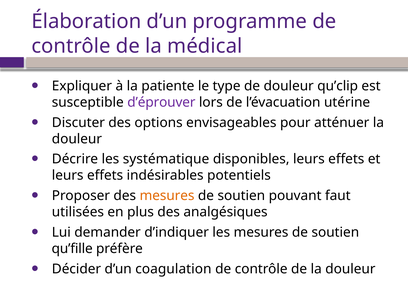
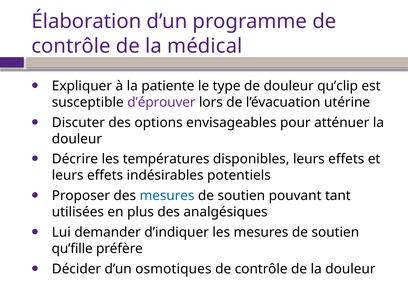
systématique: systématique -> températures
mesures at (167, 196) colour: orange -> blue
faut: faut -> tant
coagulation: coagulation -> osmotiques
